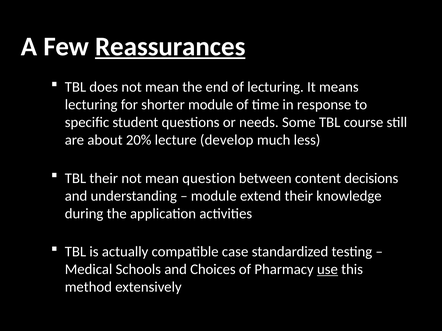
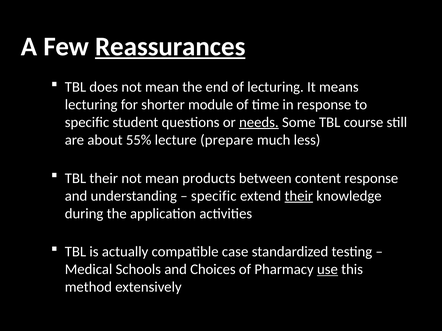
needs underline: none -> present
20%: 20% -> 55%
develop: develop -> prepare
question: question -> products
content decisions: decisions -> response
module at (214, 196): module -> specific
their at (299, 196) underline: none -> present
